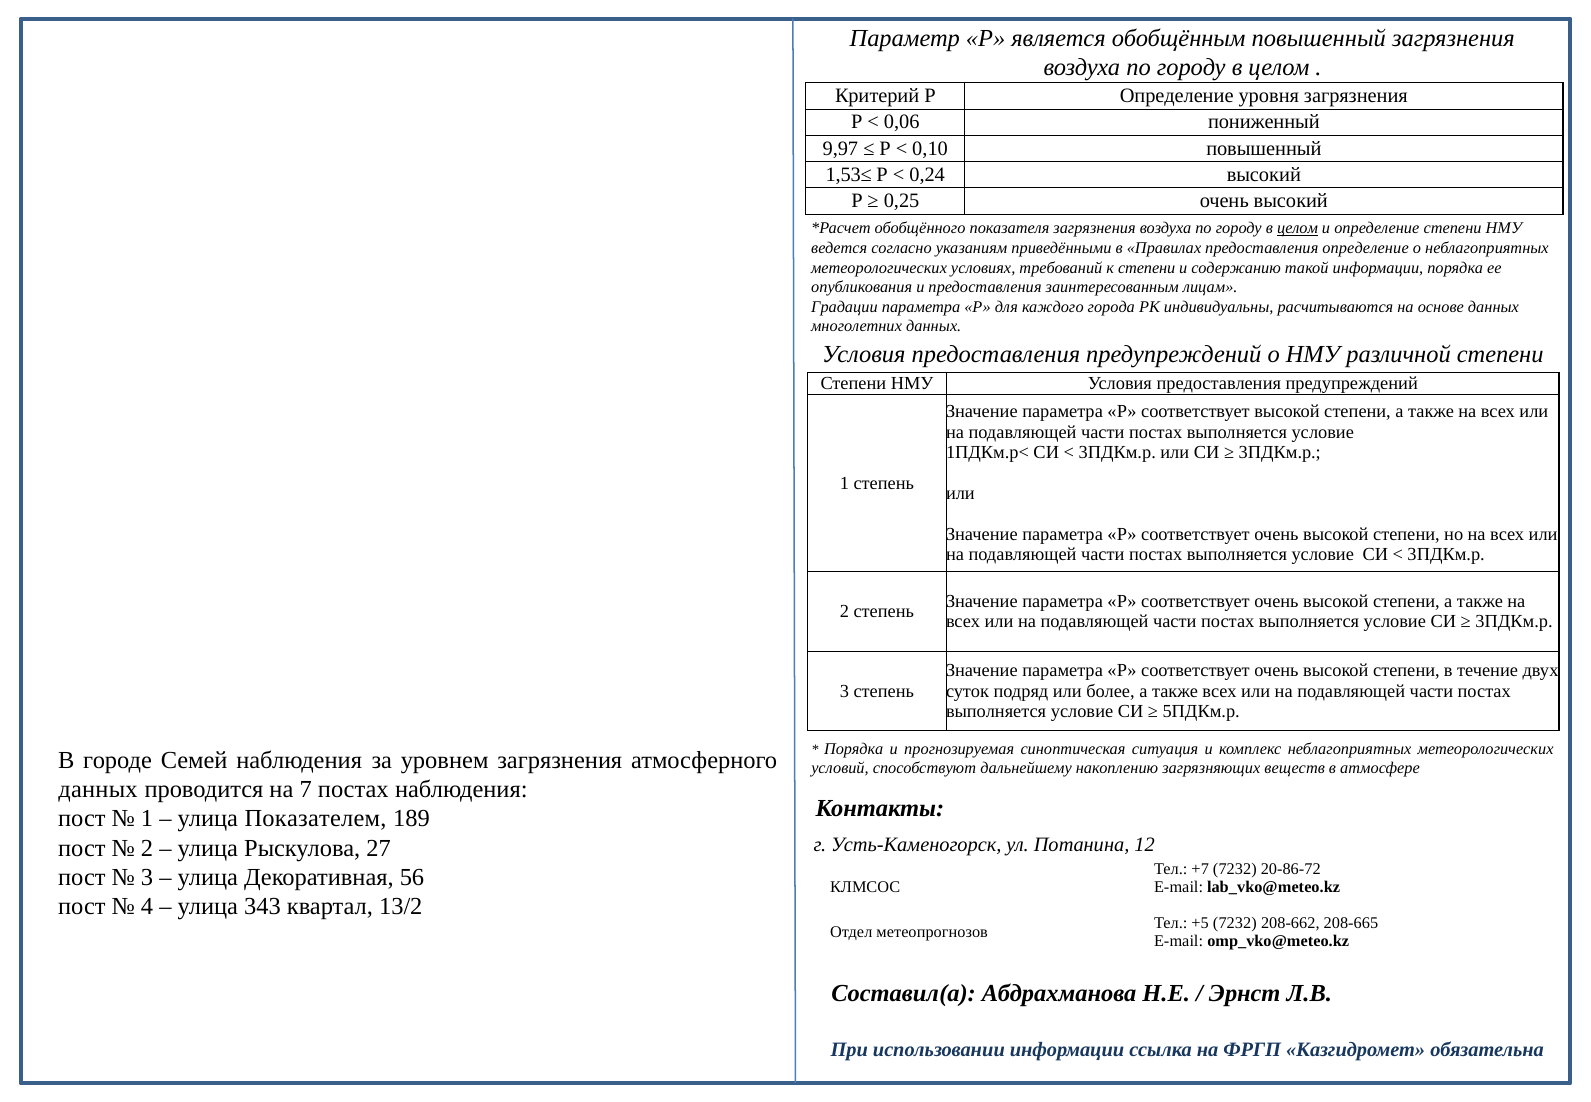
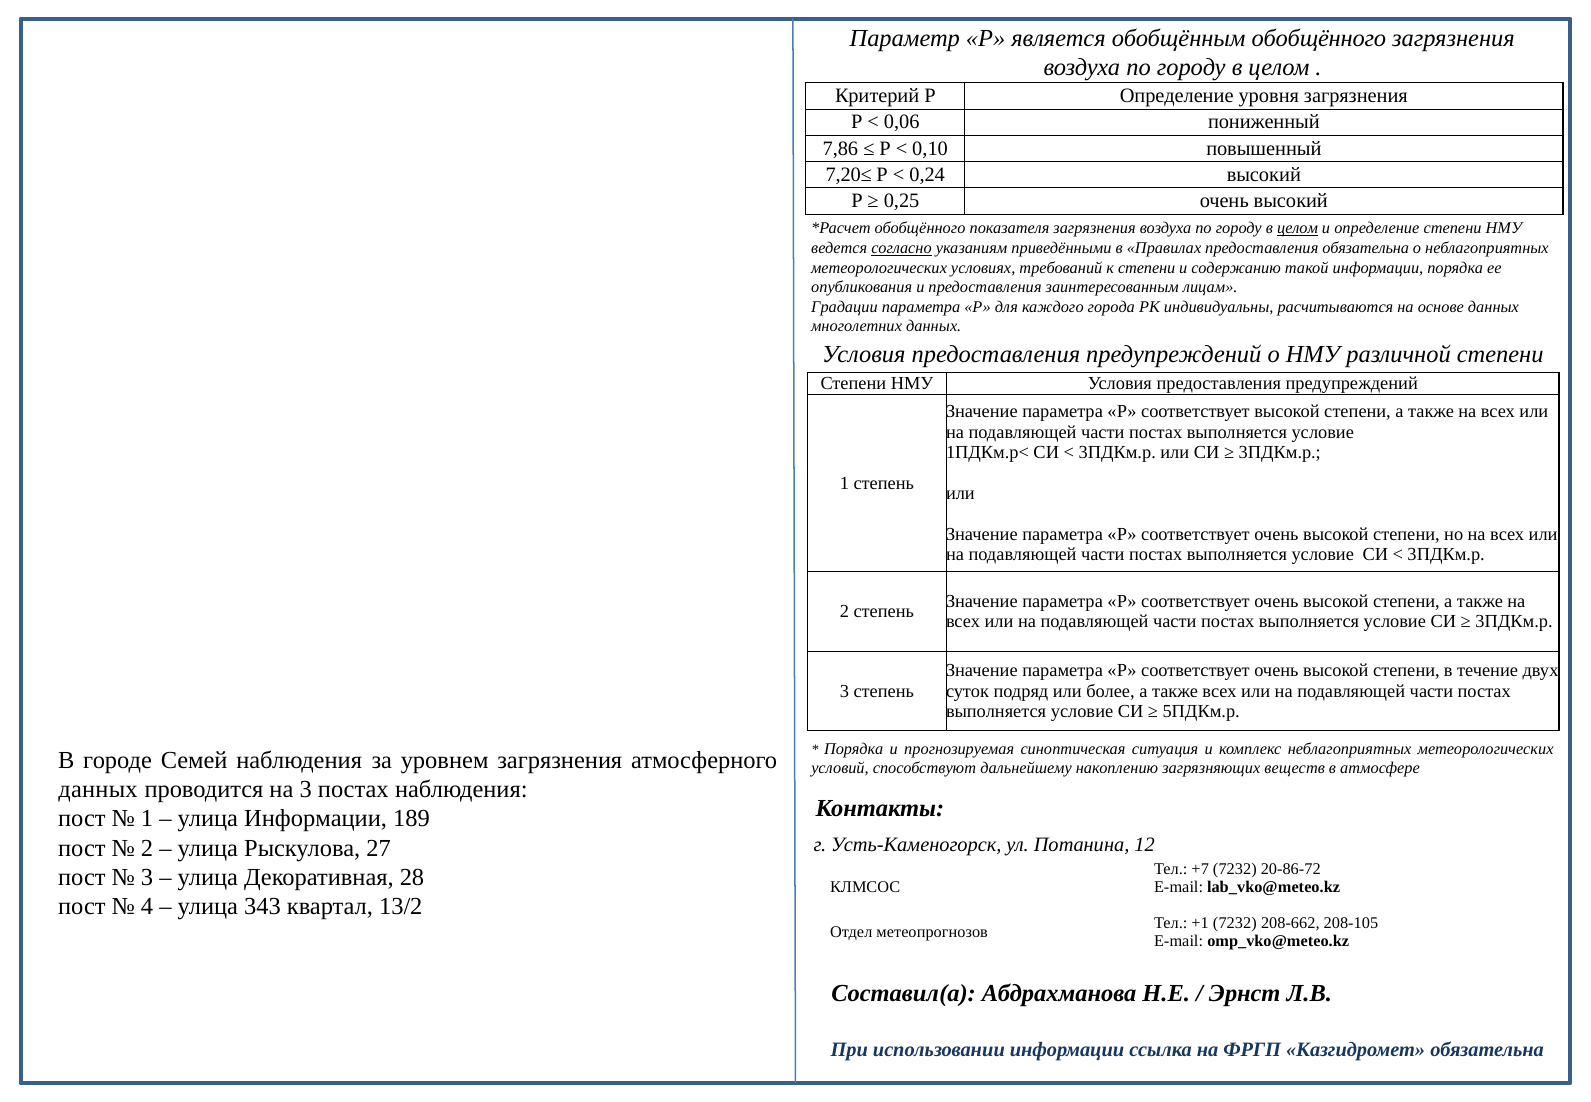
обобщённым повышенный: повышенный -> обобщённого
9,97: 9,97 -> 7,86
1,53≤: 1,53≤ -> 7,20≤
согласно underline: none -> present
предоставления определение: определение -> обязательна
на 7: 7 -> 3
улица Показателем: Показателем -> Информации
56: 56 -> 28
+5: +5 -> +1
208-665: 208-665 -> 208-105
